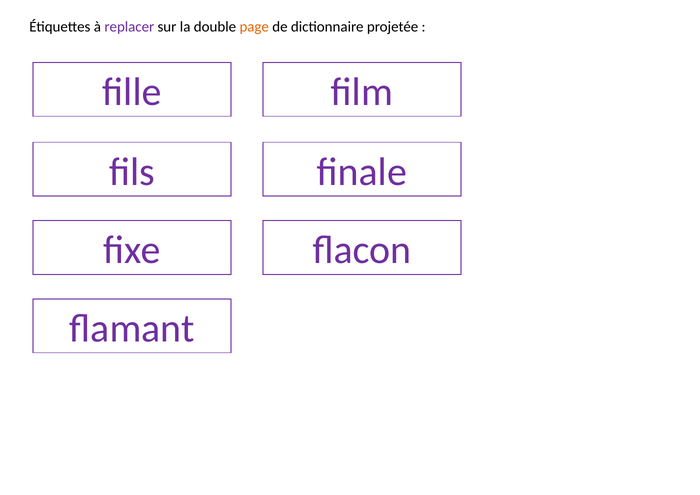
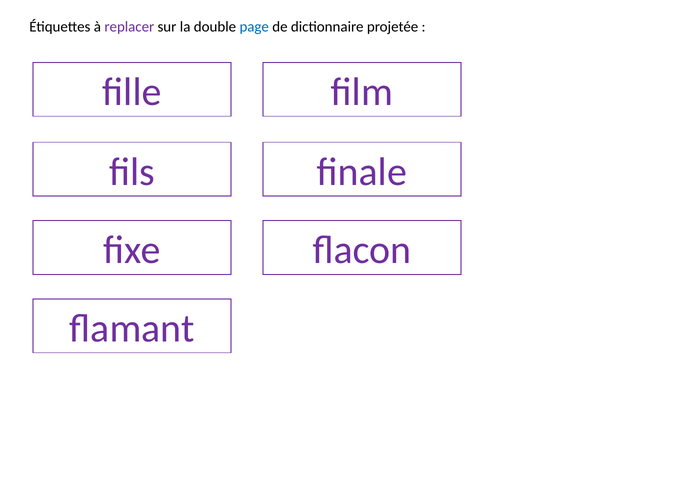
page colour: orange -> blue
